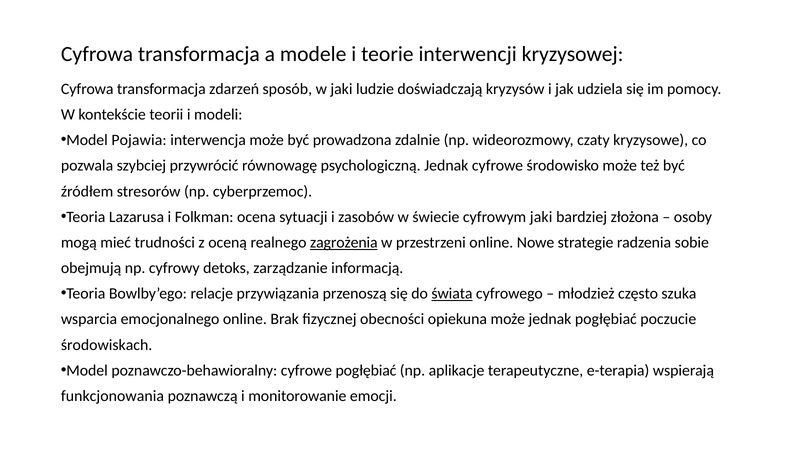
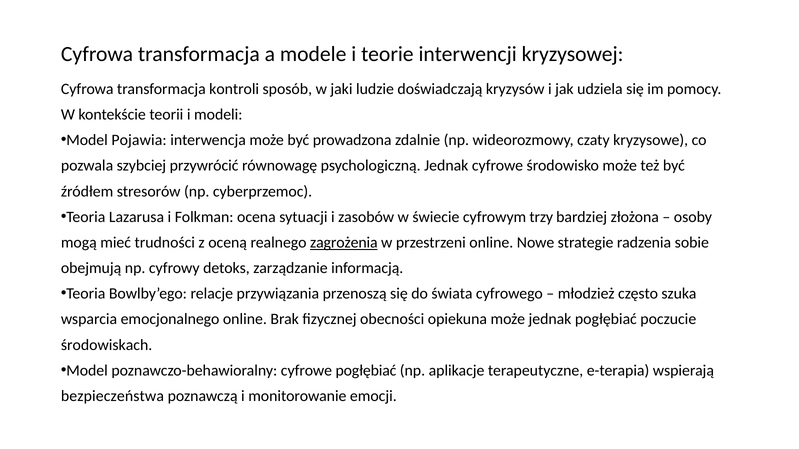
zdarzeń: zdarzeń -> kontroli
cyfrowym jaki: jaki -> trzy
świata underline: present -> none
funkcjonowania: funkcjonowania -> bezpieczeństwa
